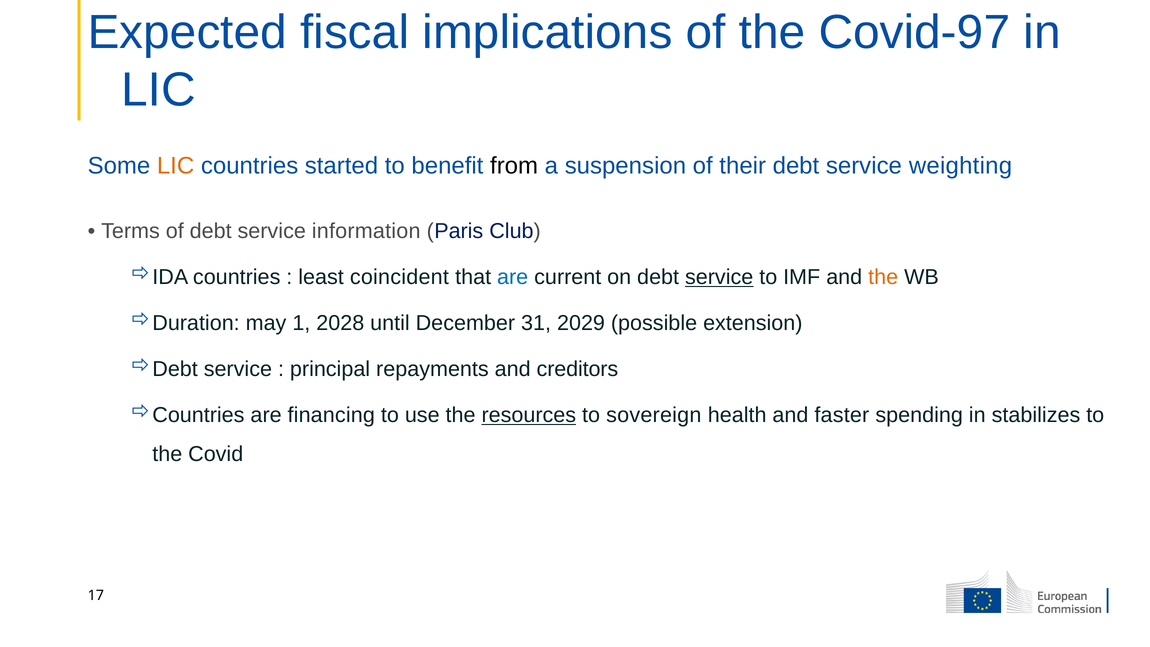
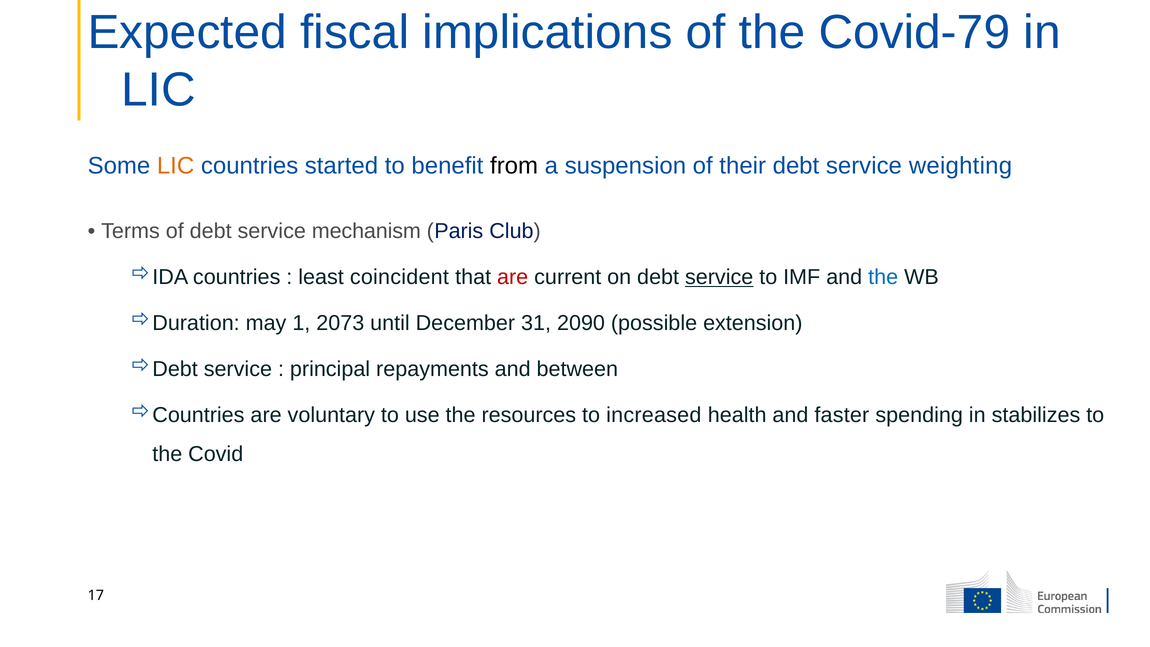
Covid-97: Covid-97 -> Covid-79
information: information -> mechanism
are at (513, 277) colour: blue -> red
the at (883, 277) colour: orange -> blue
2028: 2028 -> 2073
2029: 2029 -> 2090
creditors: creditors -> between
financing: financing -> voluntary
resources underline: present -> none
sovereign: sovereign -> increased
